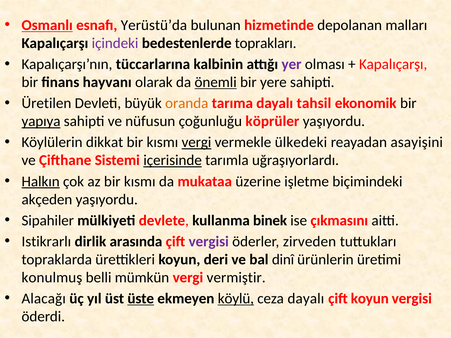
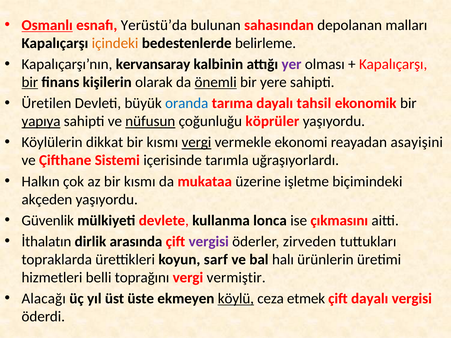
hizmetinde: hizmetinde -> sahasından
içindeki colour: purple -> orange
toprakları: toprakları -> belirleme
tüccarlarına: tüccarlarına -> kervansaray
bir at (30, 82) underline: none -> present
hayvanı: hayvanı -> kişilerin
oranda colour: orange -> blue
nüfusun underline: none -> present
ülkedeki: ülkedeki -> ekonomi
içerisinde underline: present -> none
Halkın underline: present -> none
Sipahiler: Sipahiler -> Güvenlik
binek: binek -> lonca
Istikrarlı: Istikrarlı -> İthalatın
deri: deri -> sarf
dinî: dinî -> halı
konulmuş: konulmuş -> hizmetleri
mümkün: mümkün -> toprağını
üste underline: present -> none
ceza dayalı: dayalı -> etmek
çift koyun: koyun -> dayalı
